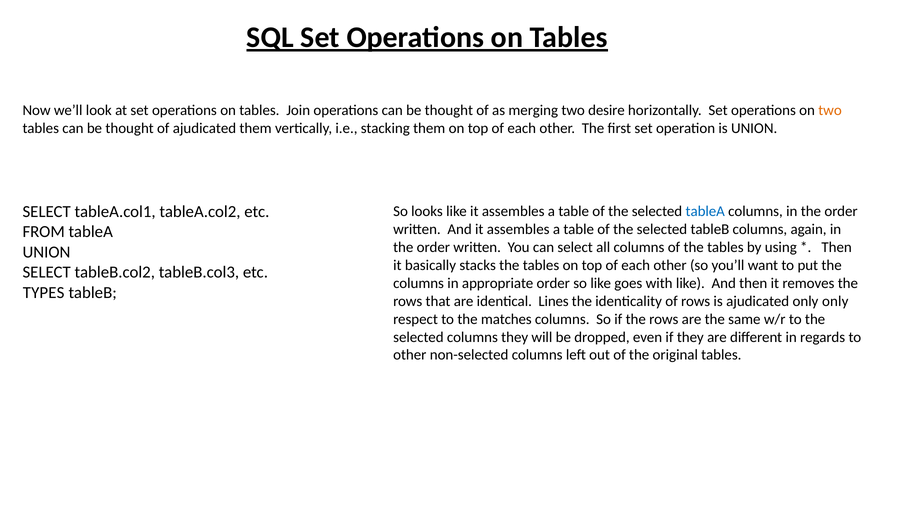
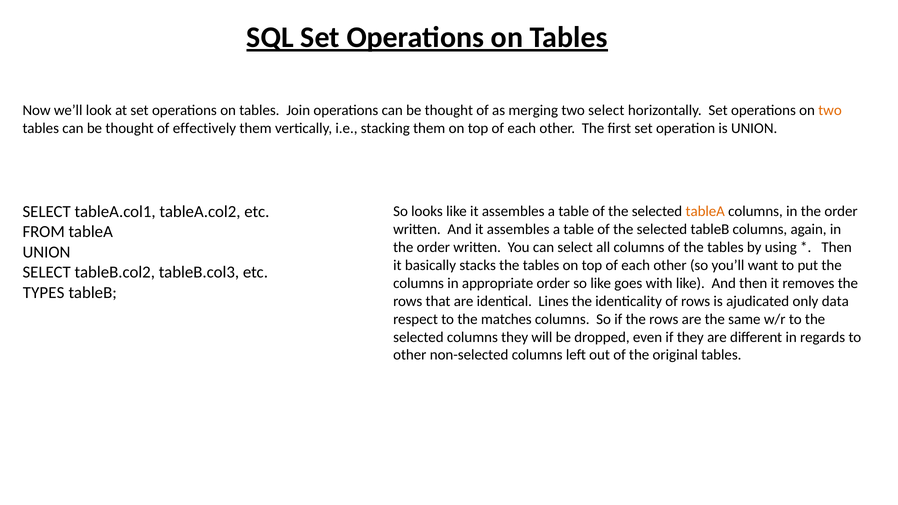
two desire: desire -> select
of ajudicated: ajudicated -> effectively
tableA at (705, 212) colour: blue -> orange
only only: only -> data
